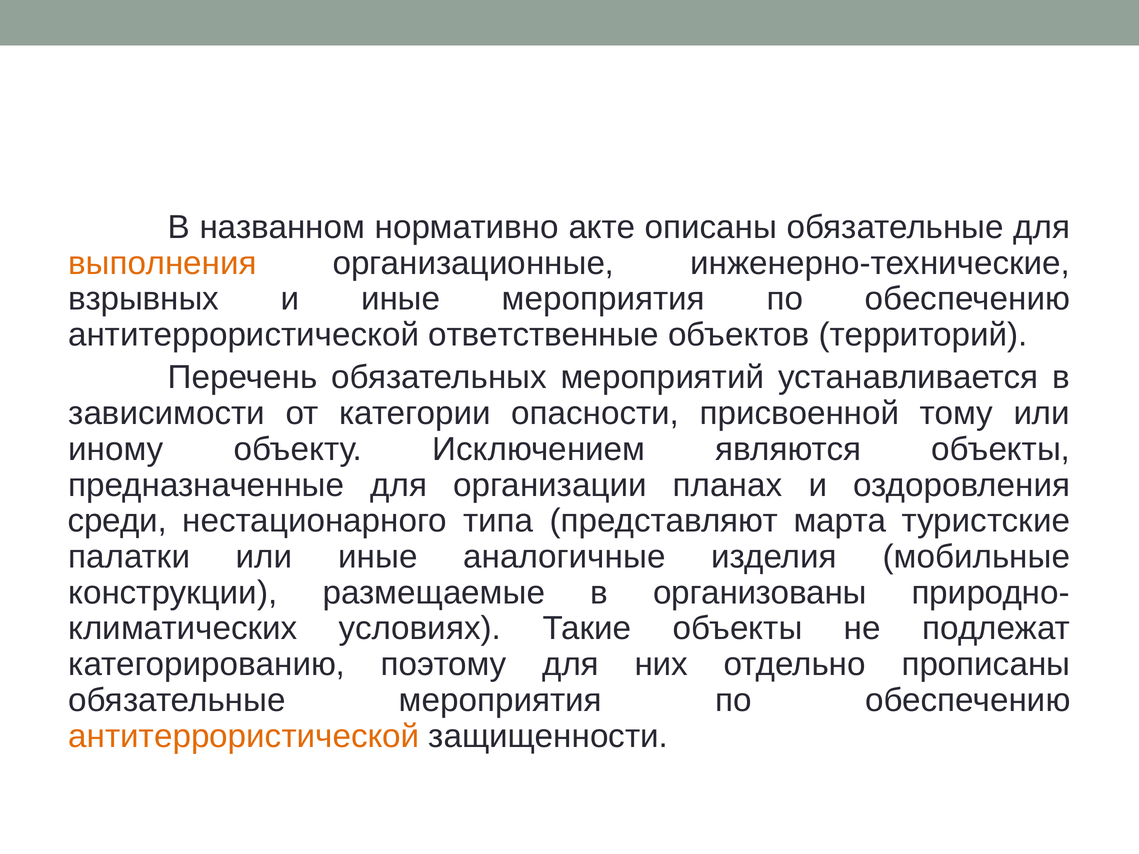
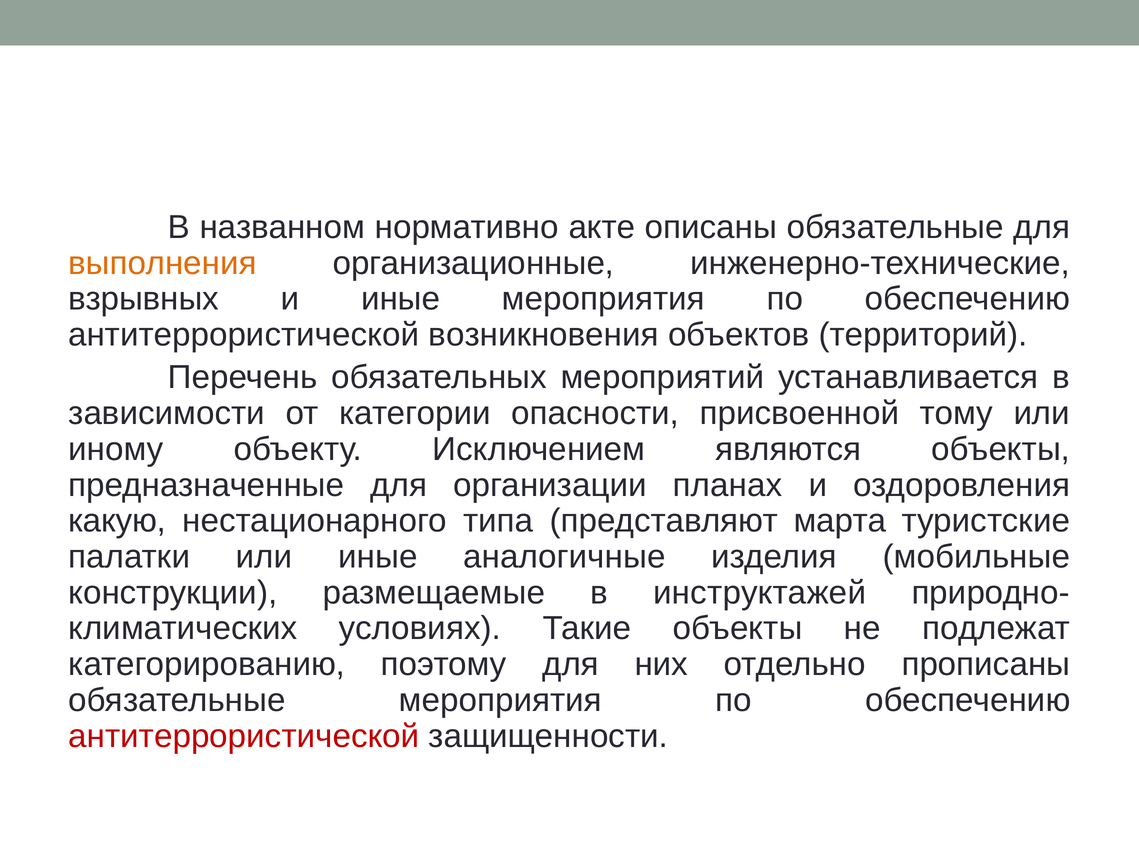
ответственные: ответственные -> возникновения
среди: среди -> какую
организованы: организованы -> инструктажей
антитеррористической at (244, 736) colour: orange -> red
